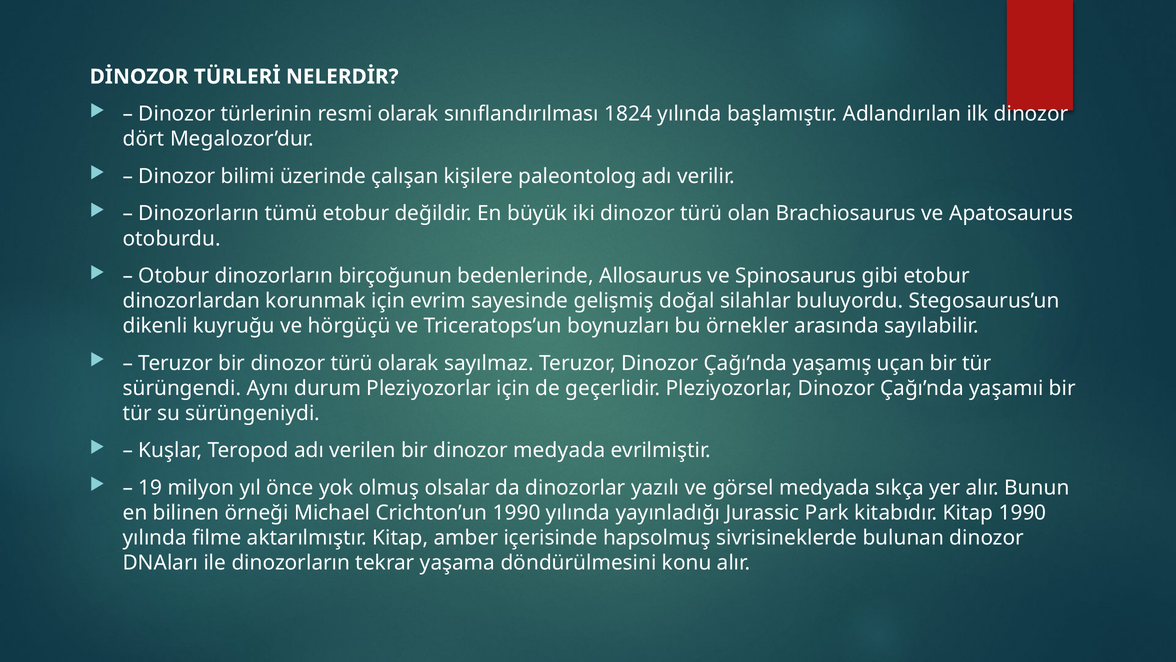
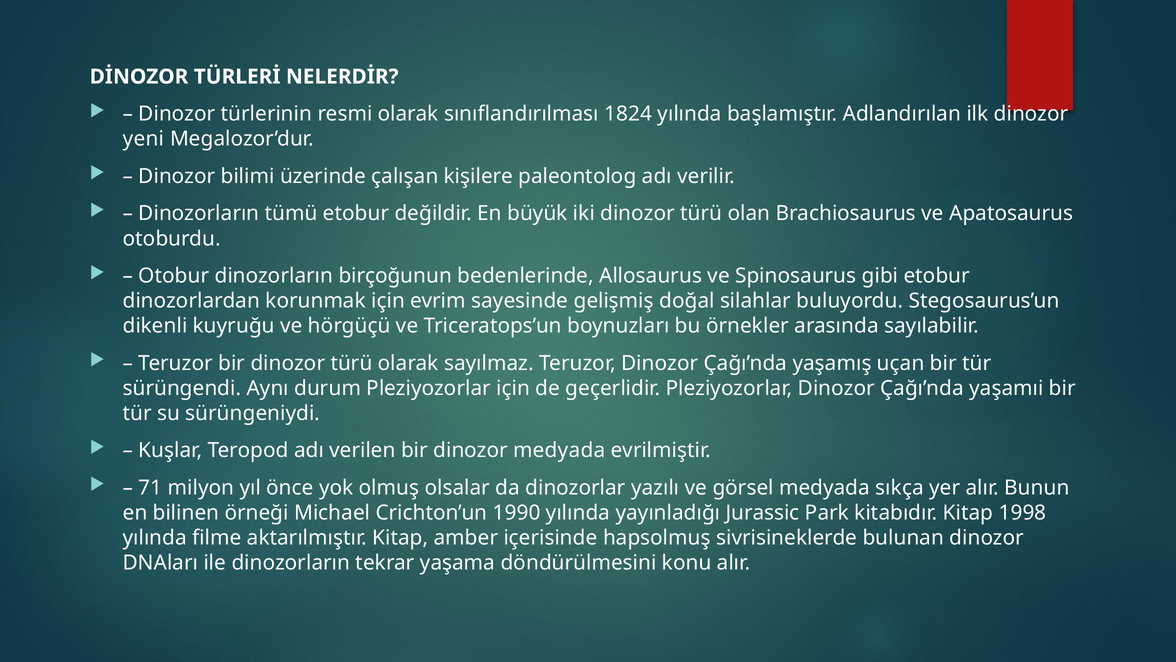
dört: dört -> yeni
19: 19 -> 71
Kitap 1990: 1990 -> 1998
